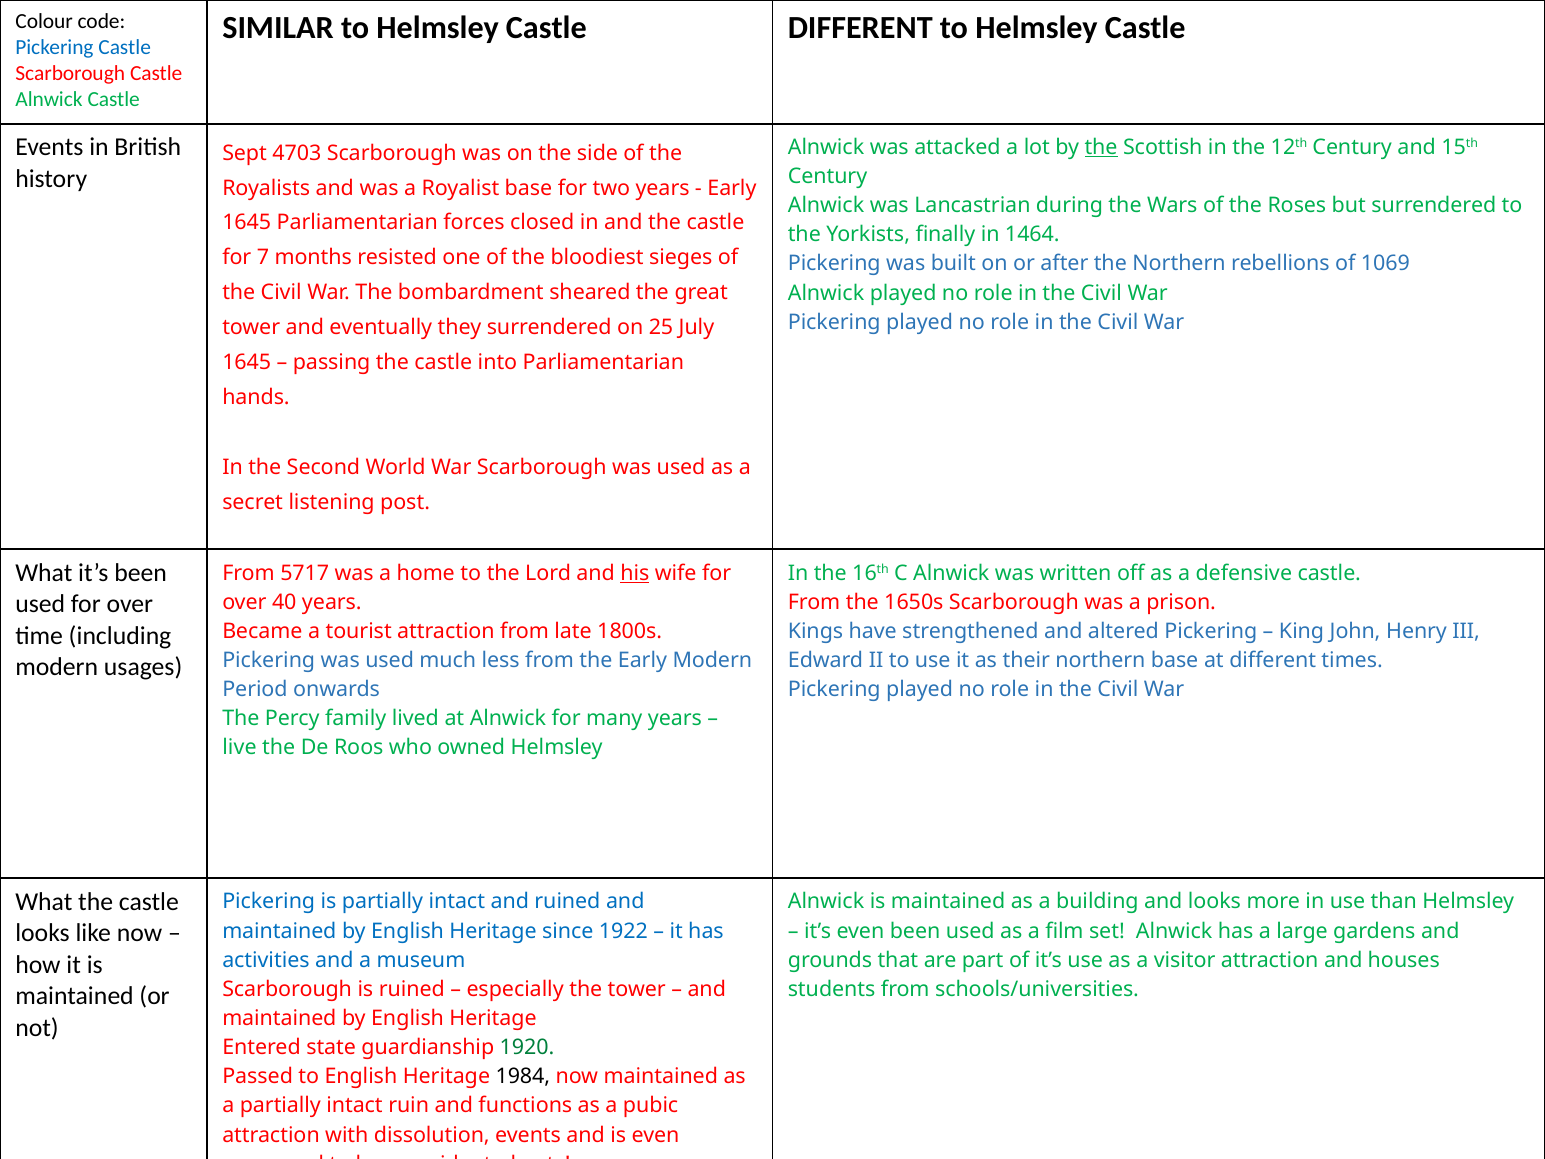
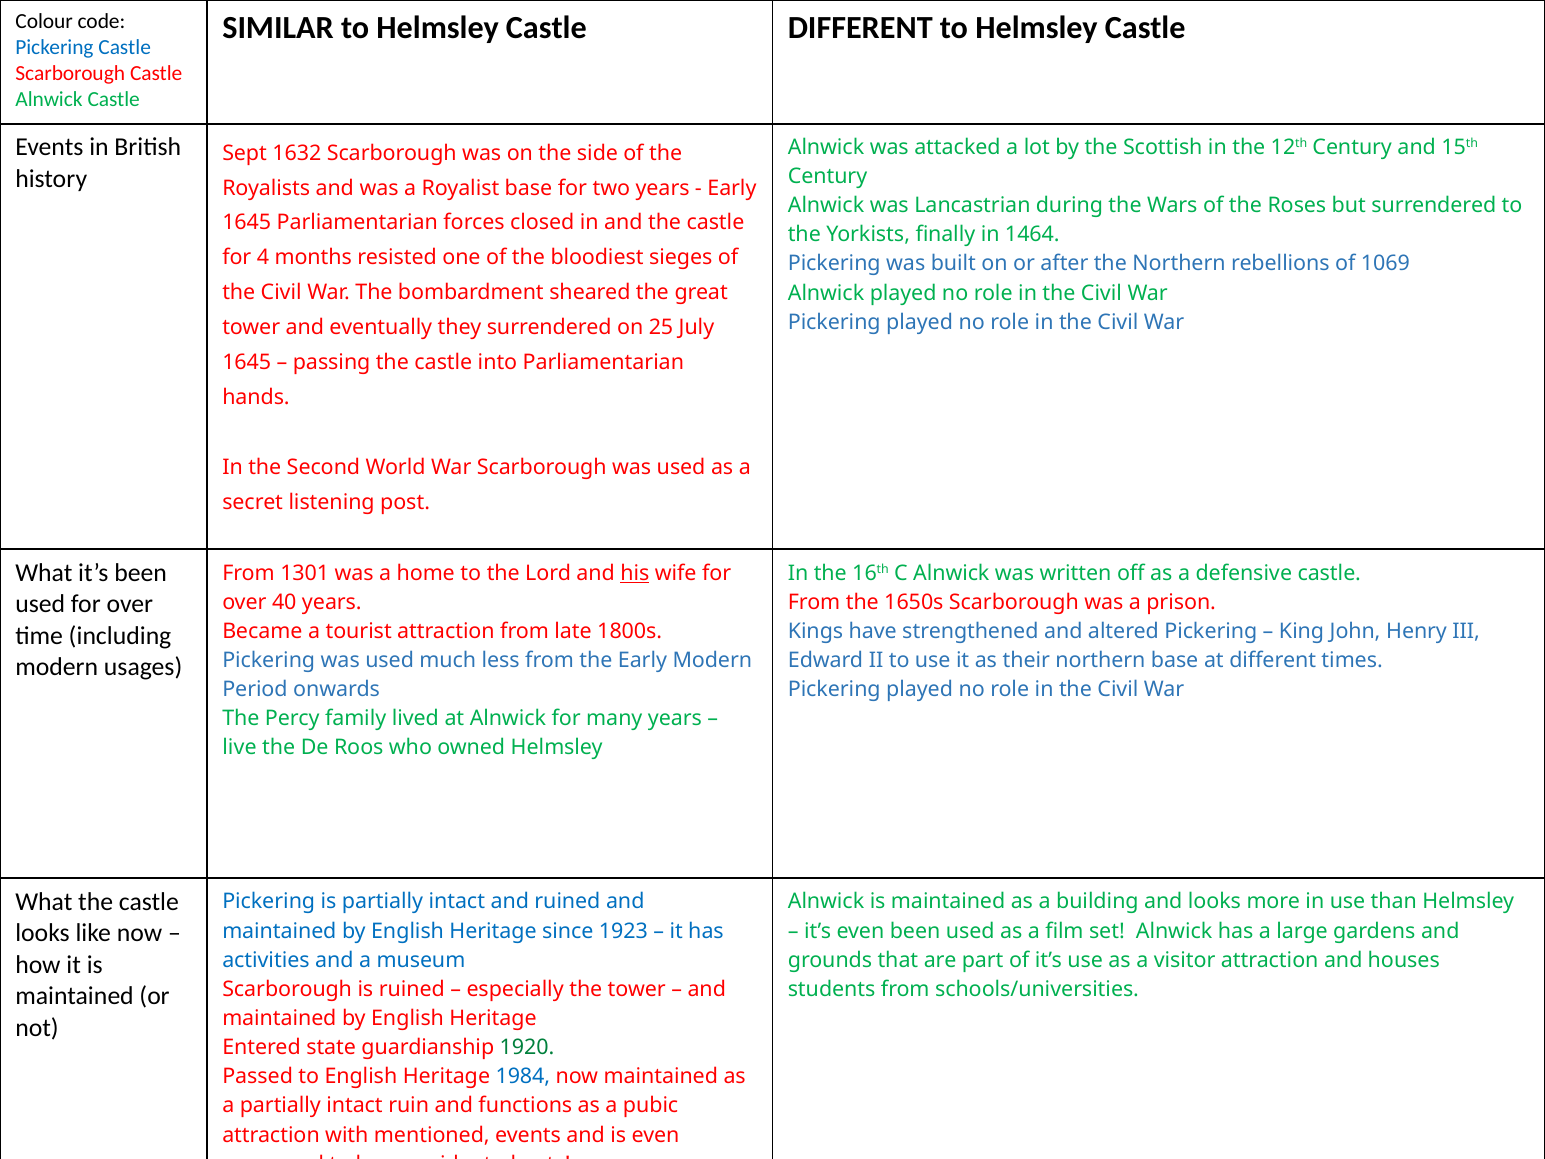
the at (1101, 147) underline: present -> none
4703: 4703 -> 1632
7: 7 -> 4
5717: 5717 -> 1301
1922: 1922 -> 1923
1984 colour: black -> blue
dissolution: dissolution -> mentioned
